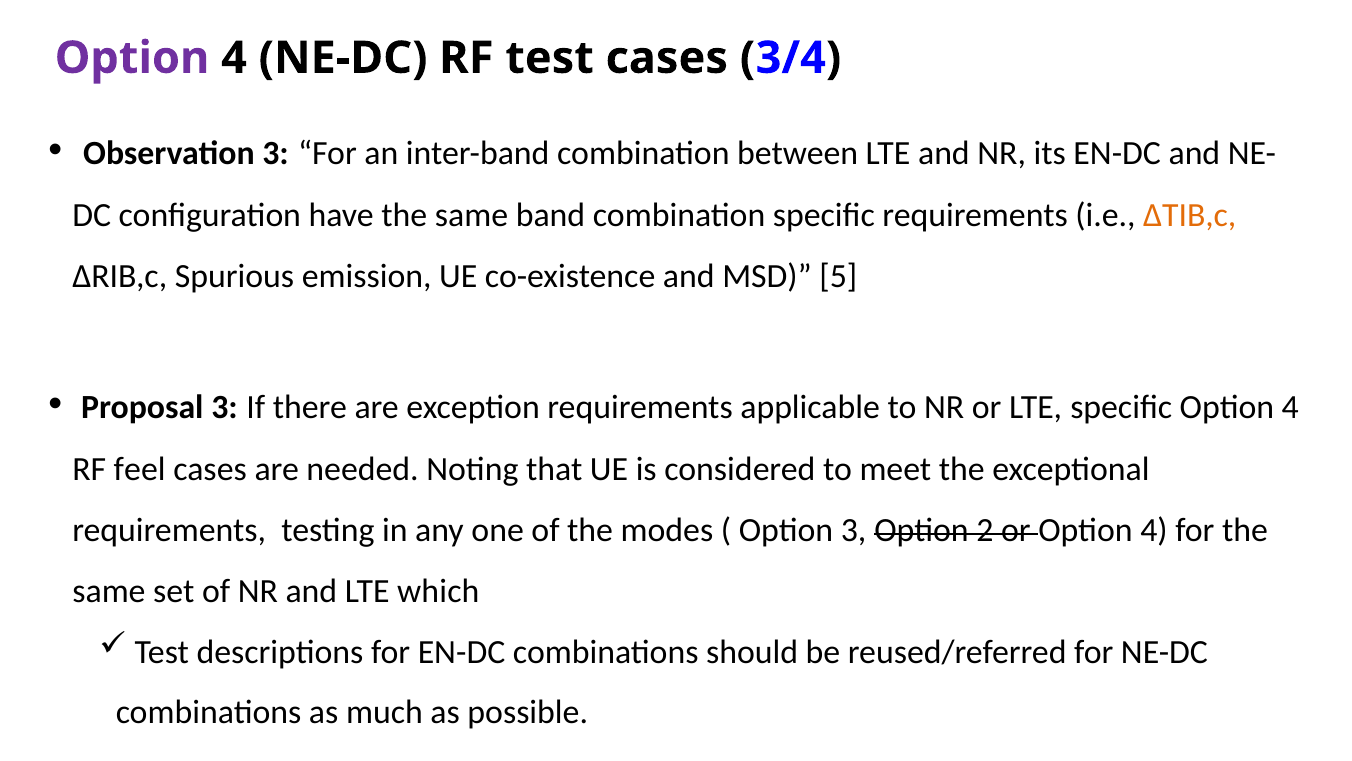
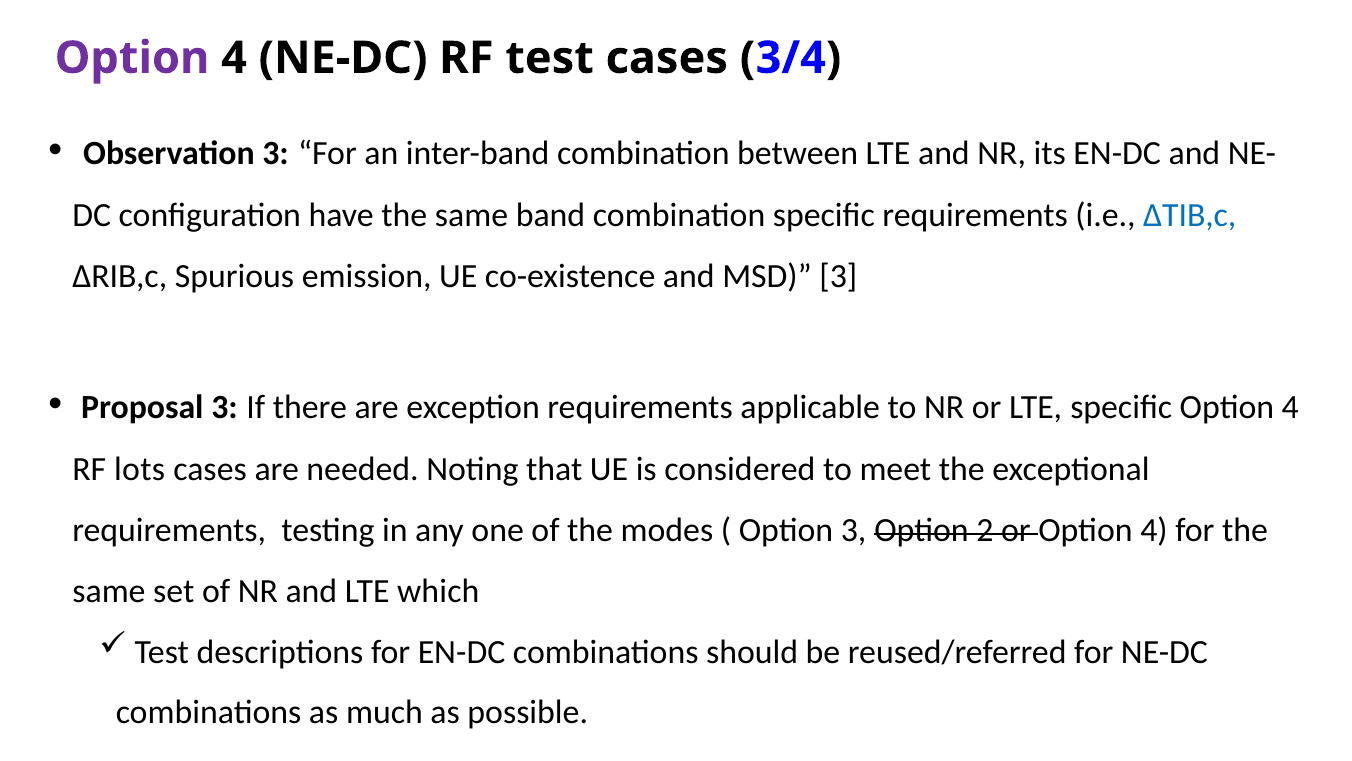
ΔTIB,c colour: orange -> blue
MSD 5: 5 -> 3
feel: feel -> lots
